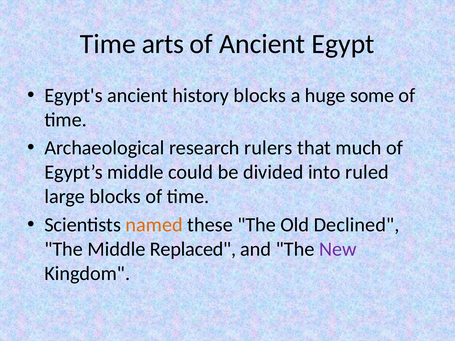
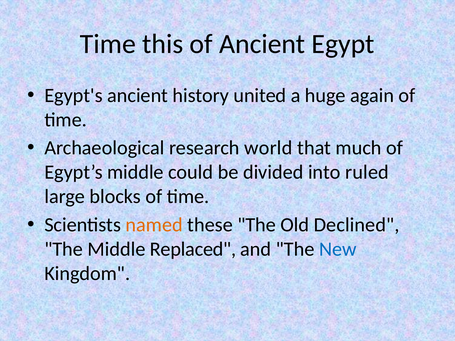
arts: arts -> this
history blocks: blocks -> united
some: some -> again
rulers: rulers -> world
New colour: purple -> blue
